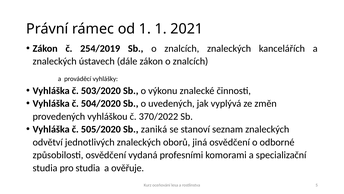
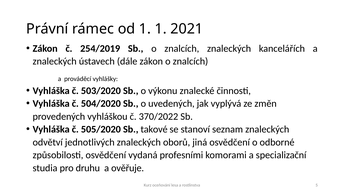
zaniká: zaniká -> takové
pro studia: studia -> druhu
